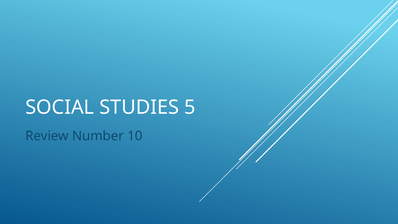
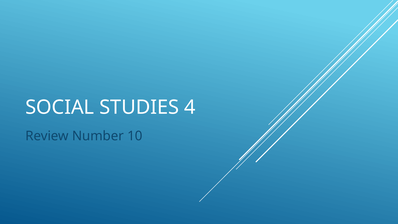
5: 5 -> 4
